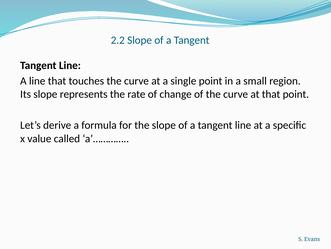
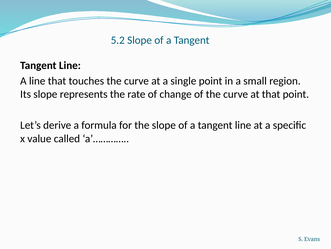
2.2: 2.2 -> 5.2
